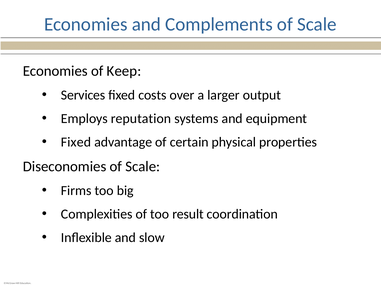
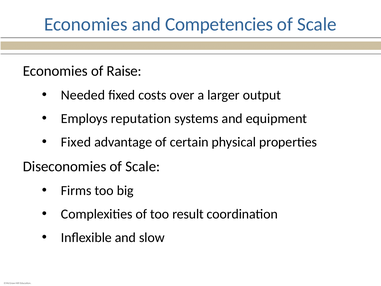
Complements: Complements -> Competencies
Keep: Keep -> Raise
Services: Services -> Needed
